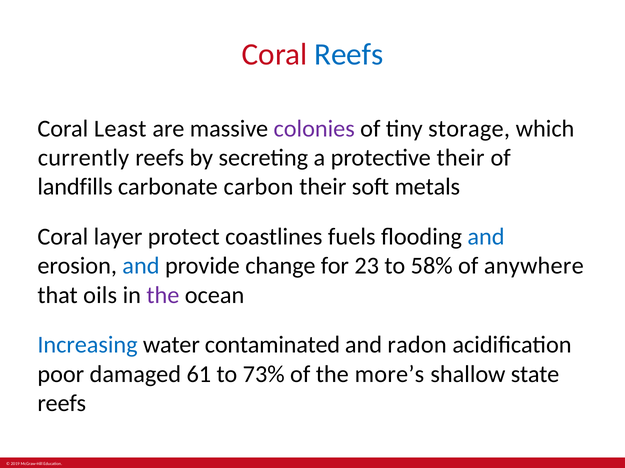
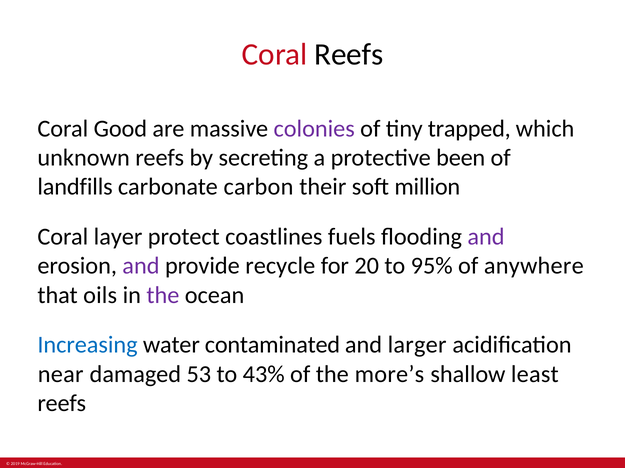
Reefs at (349, 54) colour: blue -> black
Least: Least -> Good
storage: storage -> trapped
currently: currently -> unknown
protective their: their -> been
metals: metals -> million
and at (486, 237) colour: blue -> purple
and at (141, 266) colour: blue -> purple
change: change -> recycle
23: 23 -> 20
58%: 58% -> 95%
radon: radon -> larger
poor: poor -> near
61: 61 -> 53
73%: 73% -> 43%
state: state -> least
